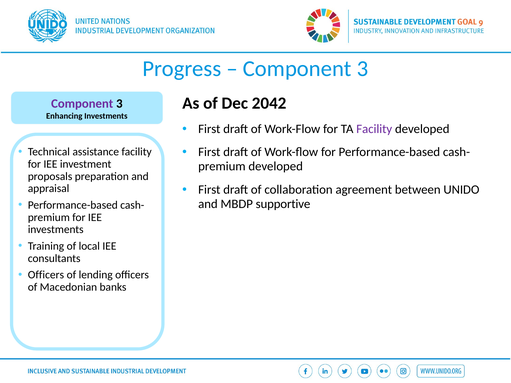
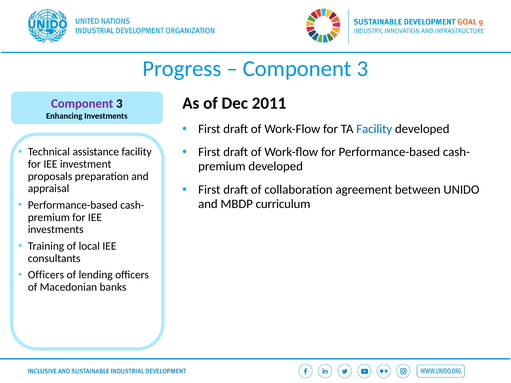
2042: 2042 -> 2011
Facility at (374, 129) colour: purple -> blue
supportive: supportive -> curriculum
